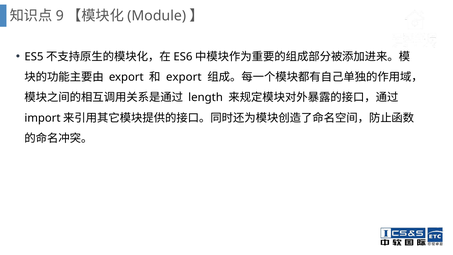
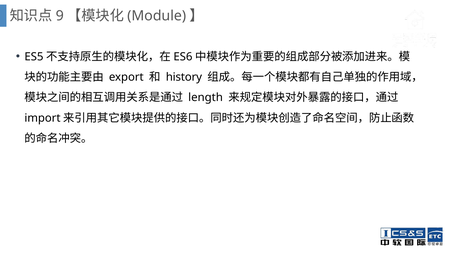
export at (184, 77): export -> history
